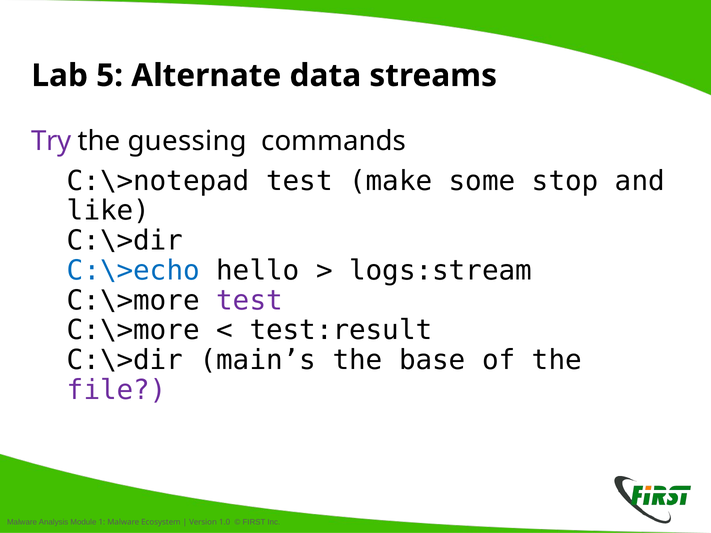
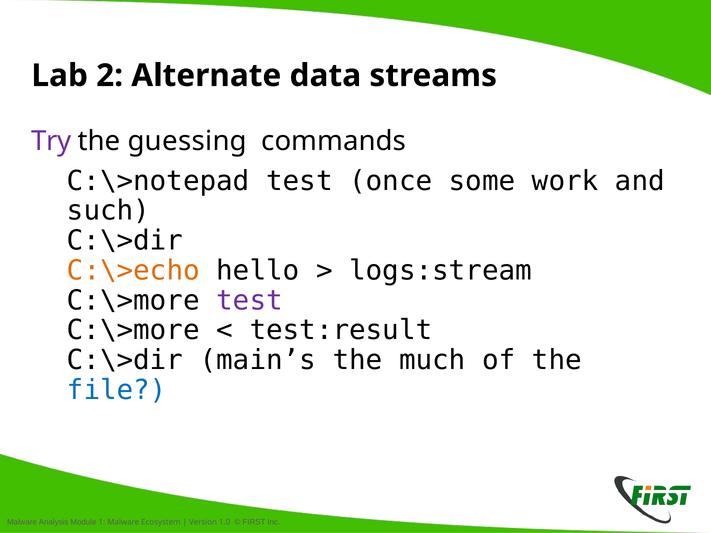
5: 5 -> 2
make: make -> once
stop: stop -> work
like: like -> such
C:\>echo colour: blue -> orange
base: base -> much
file colour: purple -> blue
